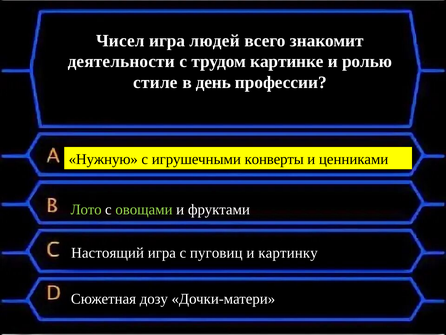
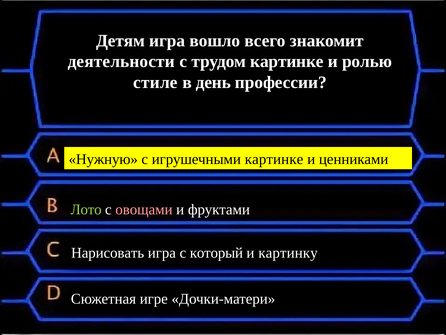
Чисел: Чисел -> Детям
людей: людей -> вошло
игрушечными конверты: конверты -> картинке
овощами colour: light green -> pink
Настоящий: Настоящий -> Нарисовать
пуговиц: пуговиц -> который
дозу: дозу -> игре
